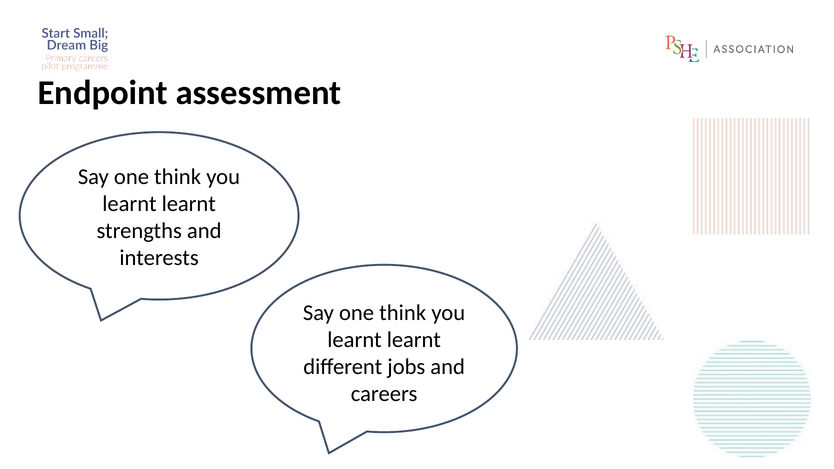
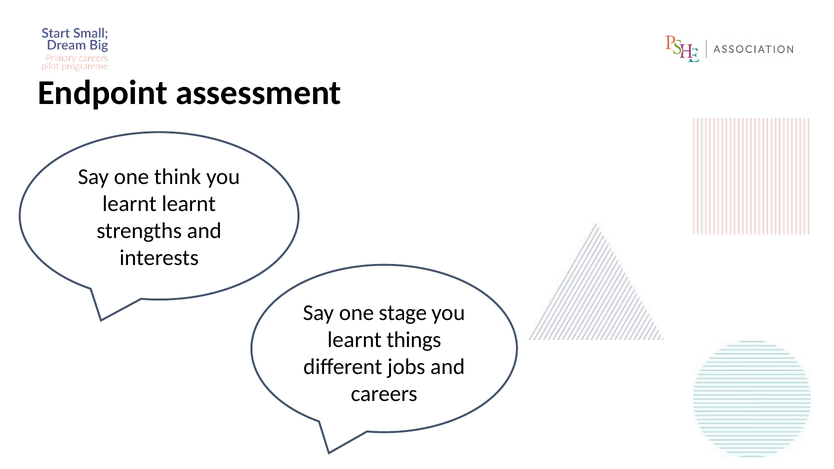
think at (403, 313): think -> stage
learnt at (414, 340): learnt -> things
